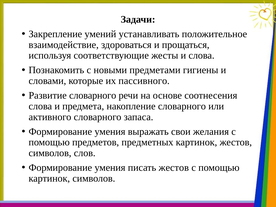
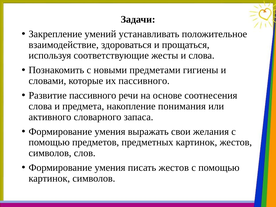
Развитие словарного: словарного -> пассивного
накопление словарного: словарного -> понимания
